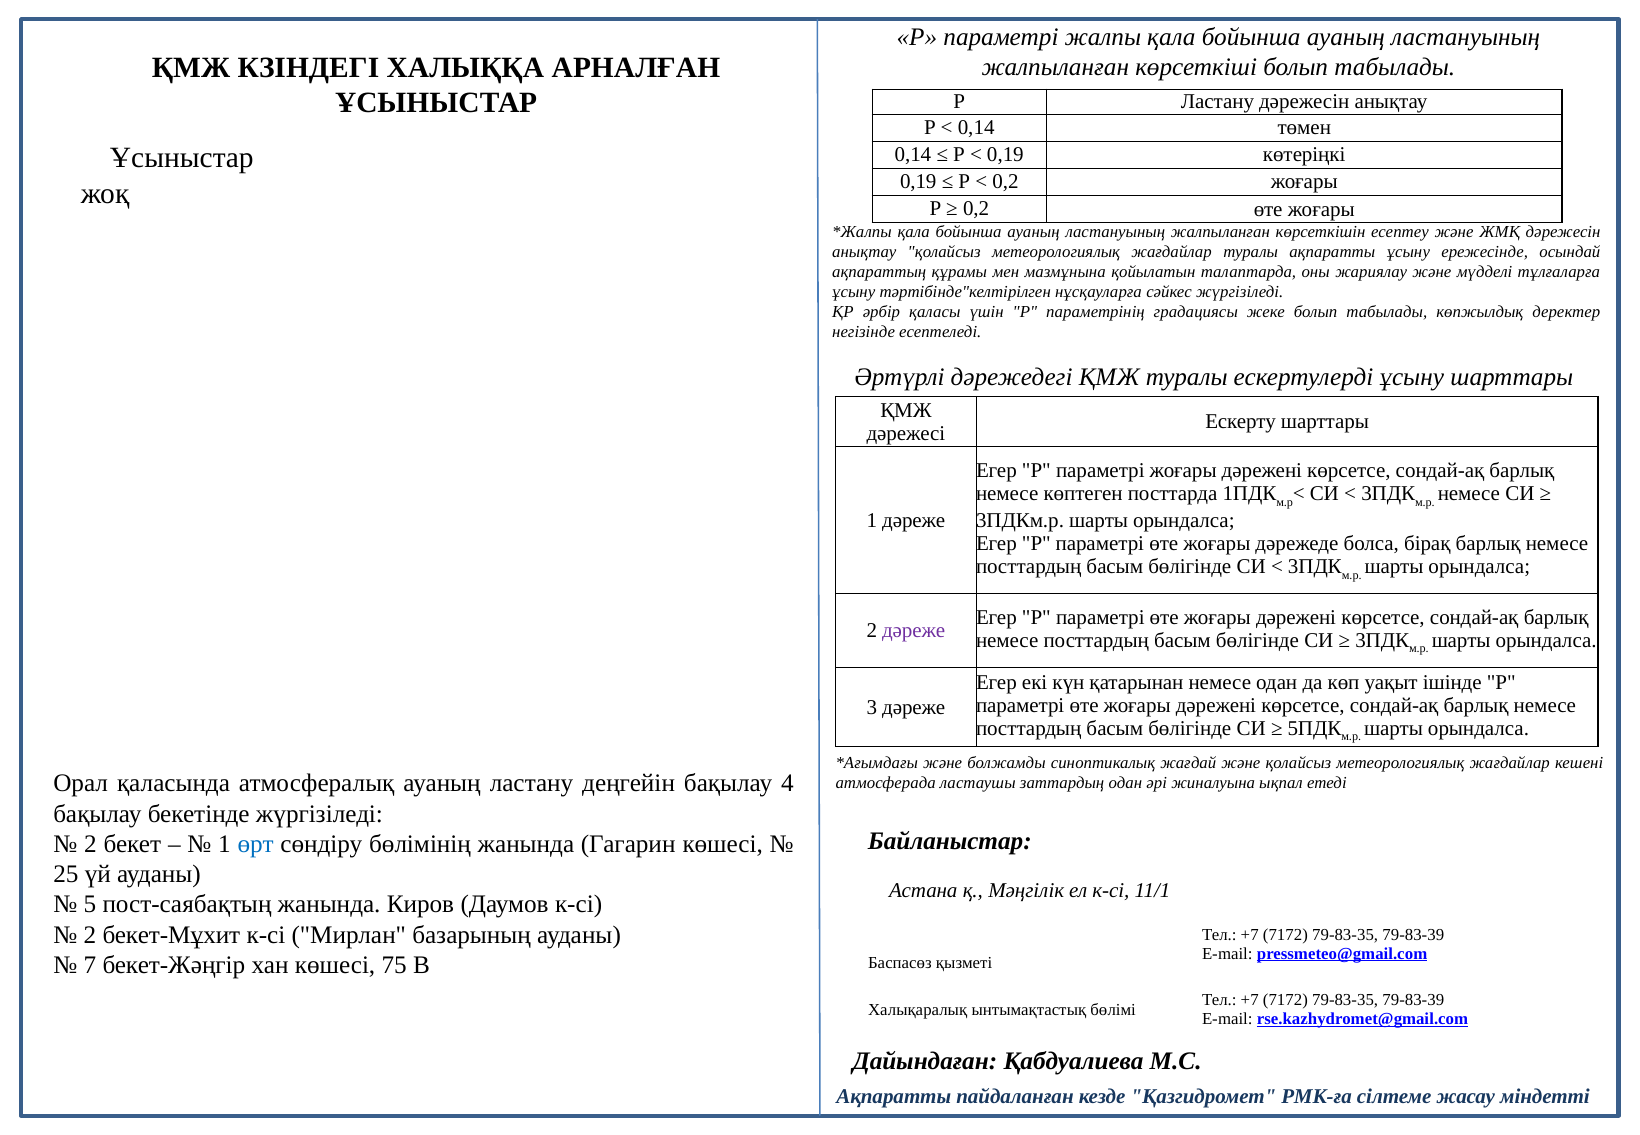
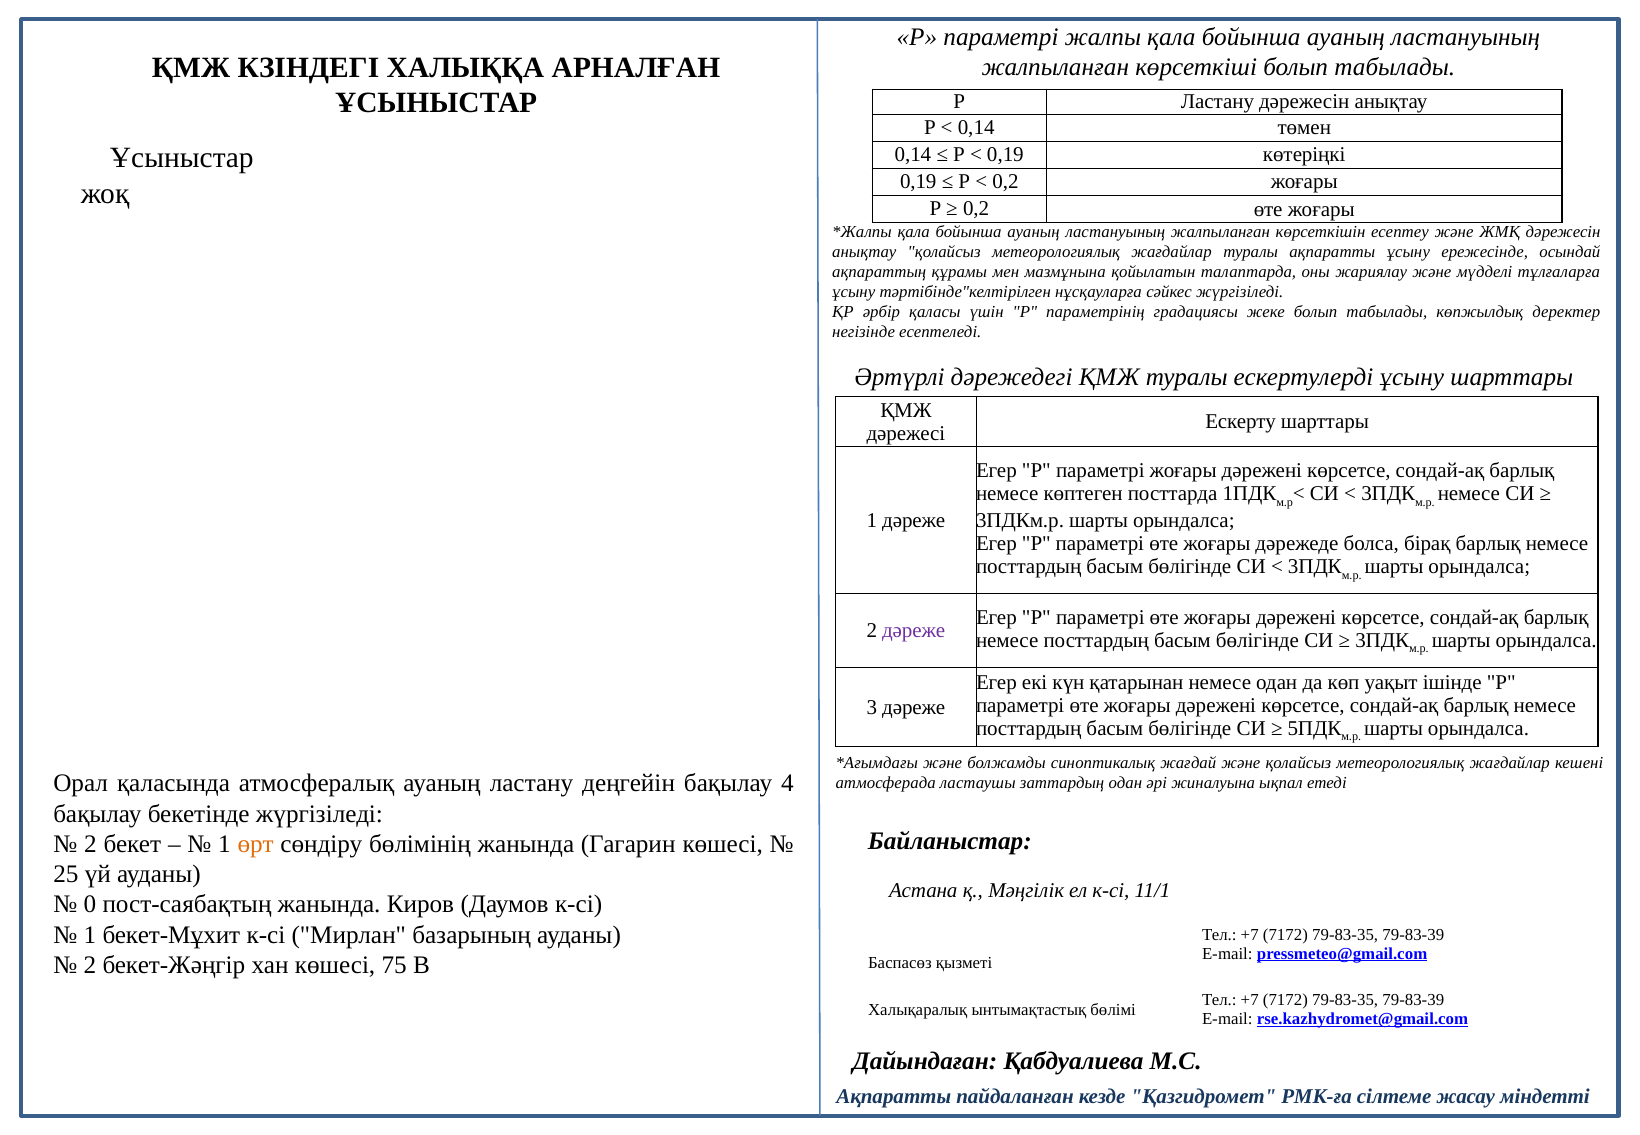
өрт colour: blue -> orange
5: 5 -> 0
2 at (90, 935): 2 -> 1
7 at (90, 965): 7 -> 2
